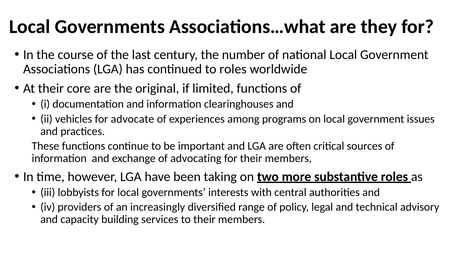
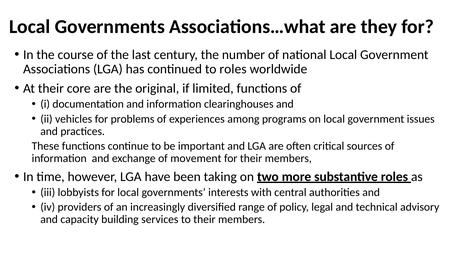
advocate: advocate -> problems
advocating: advocating -> movement
